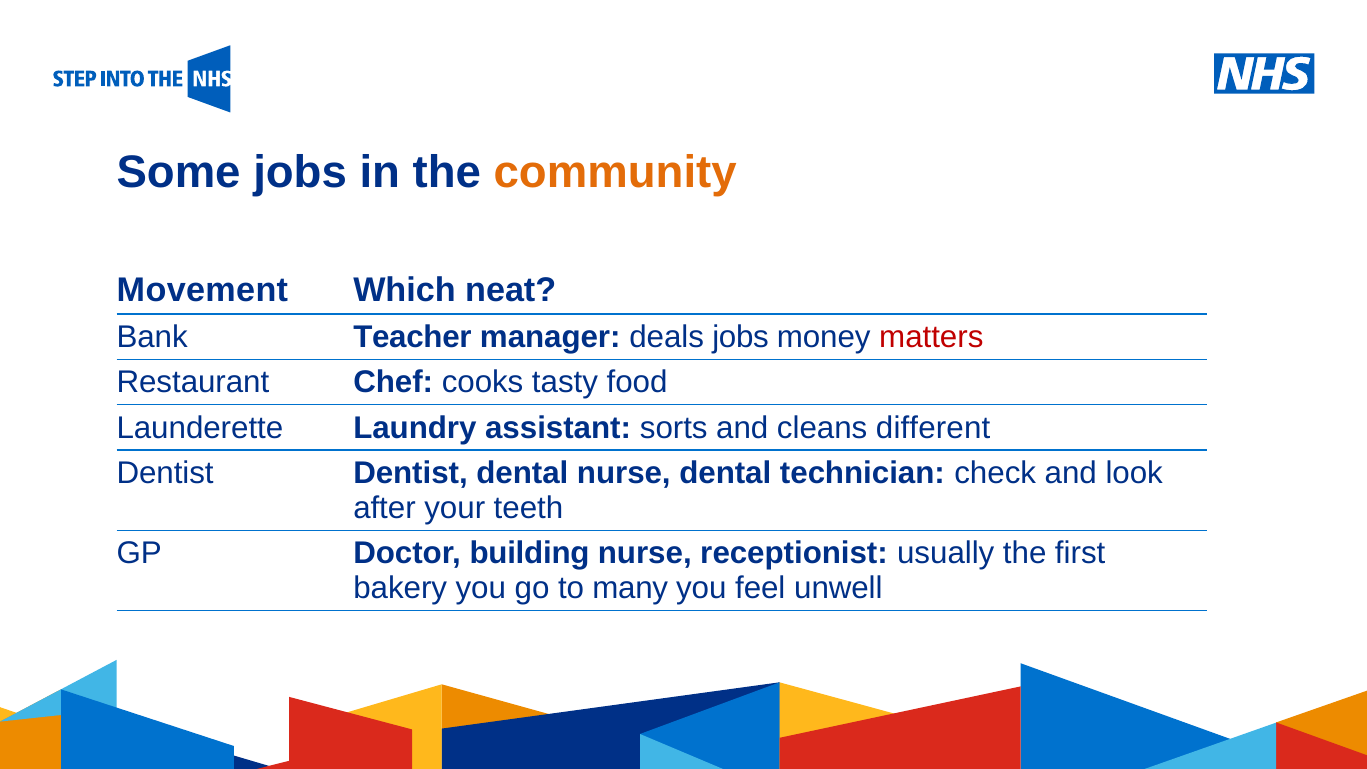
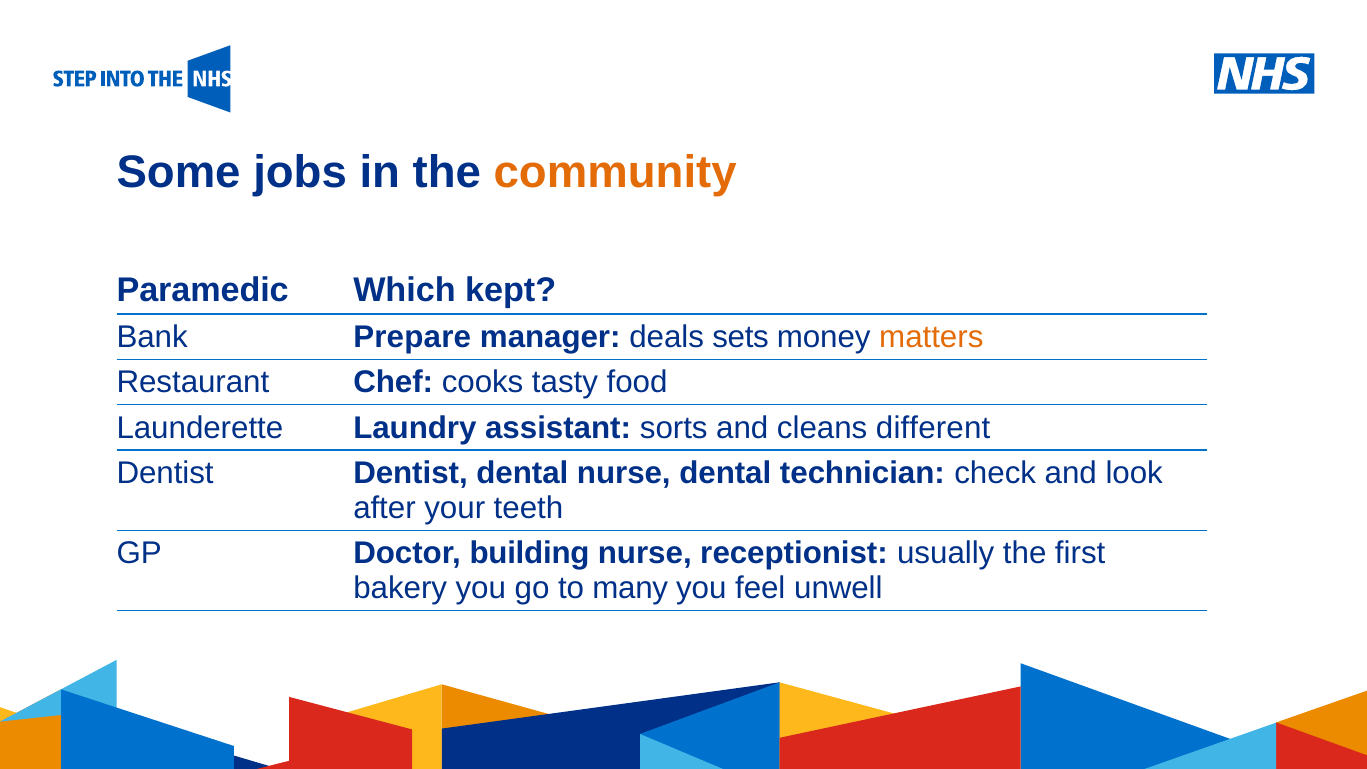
Movement: Movement -> Paramedic
neat: neat -> kept
Teacher: Teacher -> Prepare
deals jobs: jobs -> sets
matters colour: red -> orange
